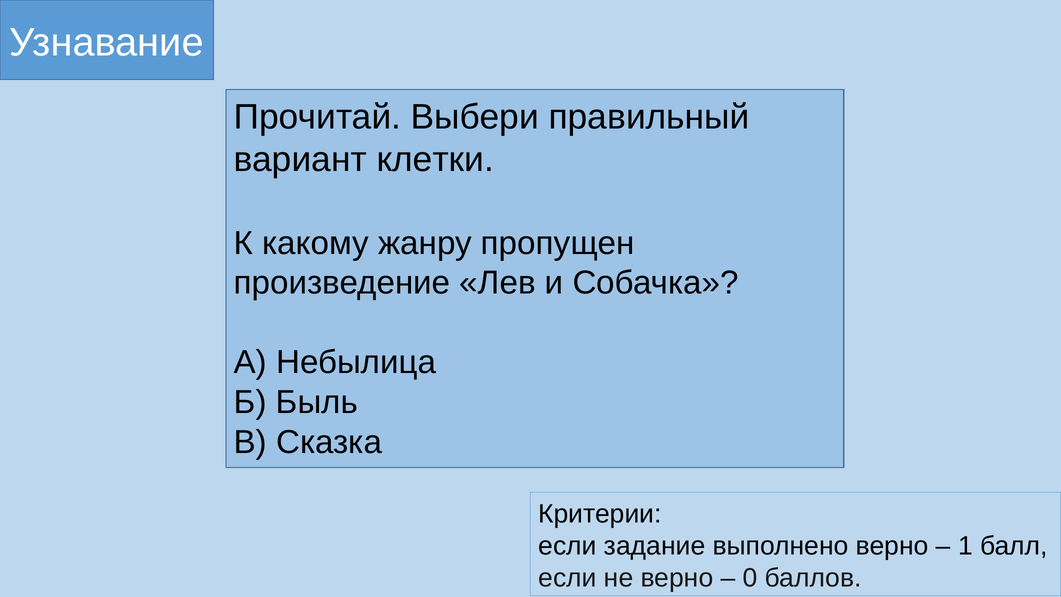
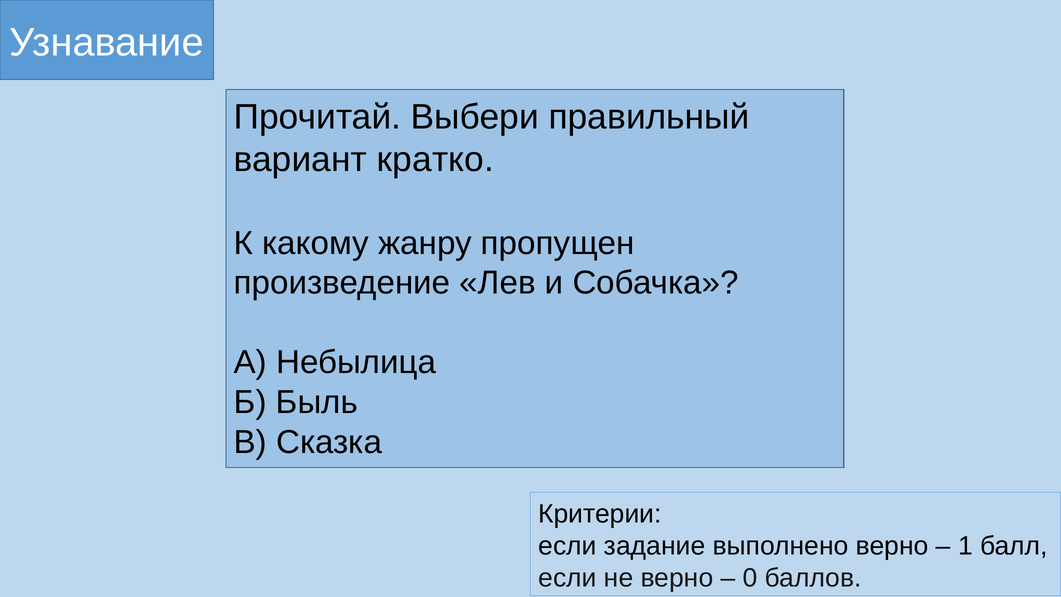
клетки: клетки -> кратко
